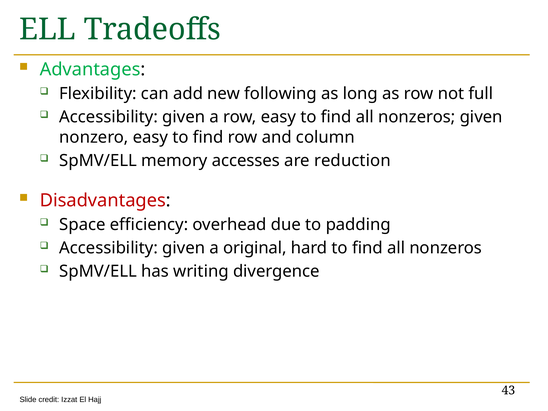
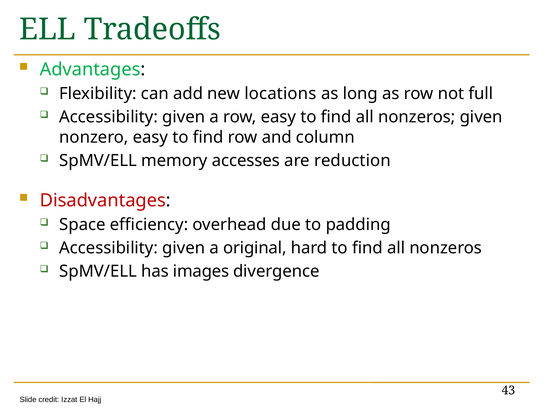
following: following -> locations
writing: writing -> images
